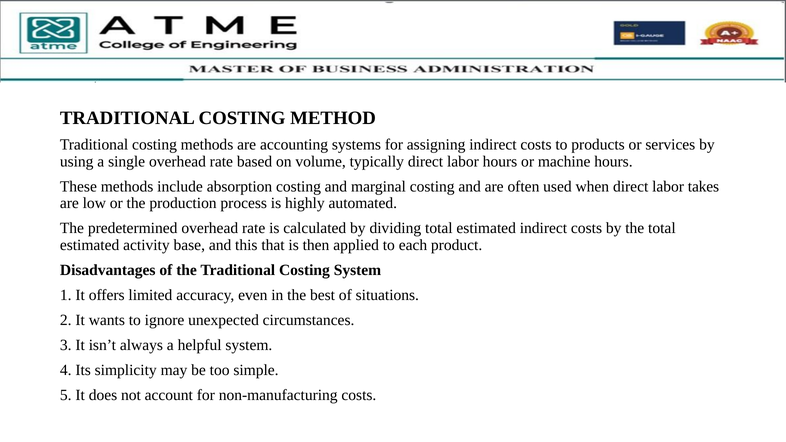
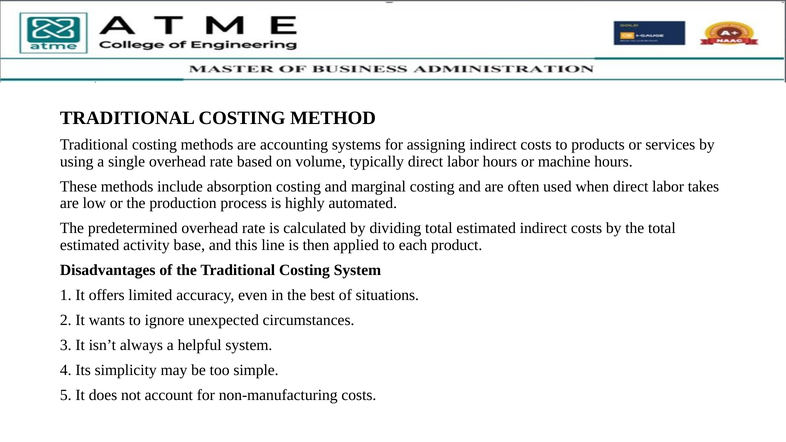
that: that -> line
